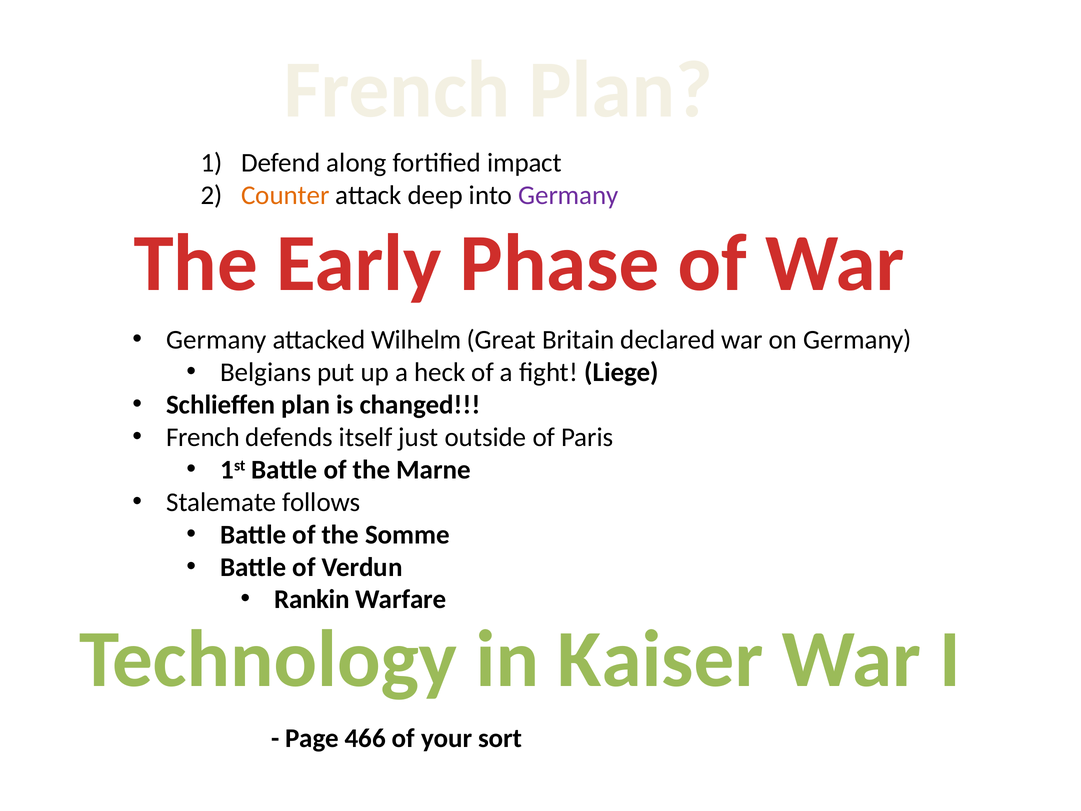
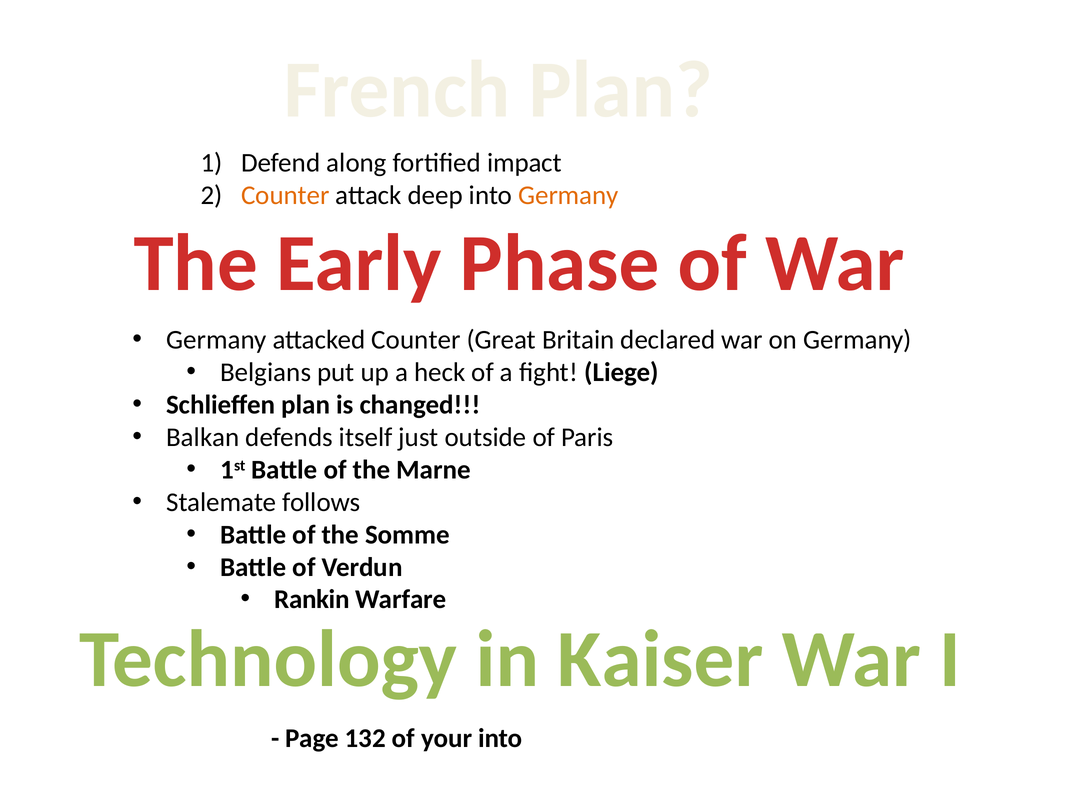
Germany at (568, 195) colour: purple -> orange
attacked Wilhelm: Wilhelm -> Counter
French at (203, 437): French -> Balkan
466: 466 -> 132
your sort: sort -> into
